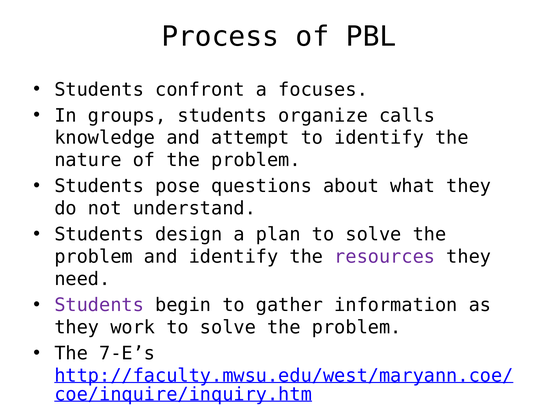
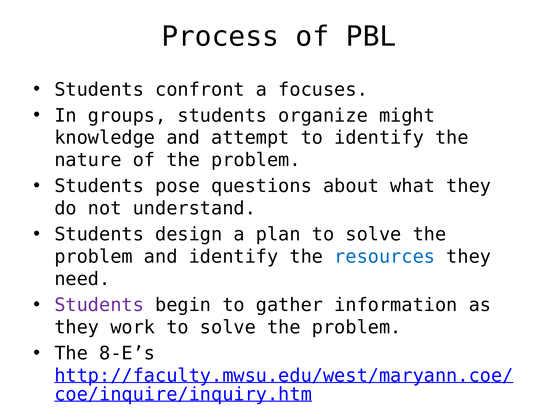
calls: calls -> might
resources colour: purple -> blue
7-E’s: 7-E’s -> 8-E’s
